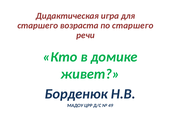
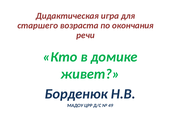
по старшего: старшего -> окончания
